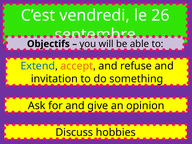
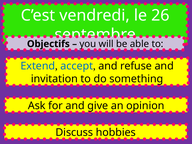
accept colour: orange -> blue
